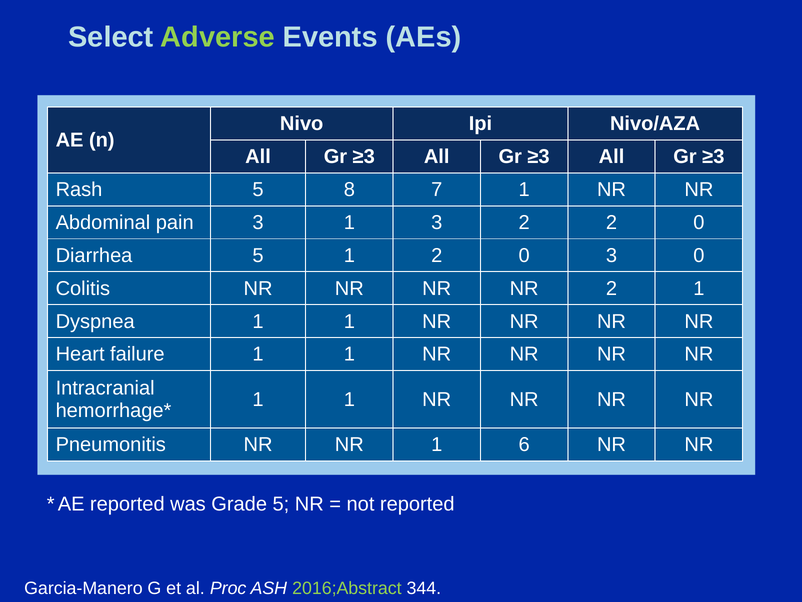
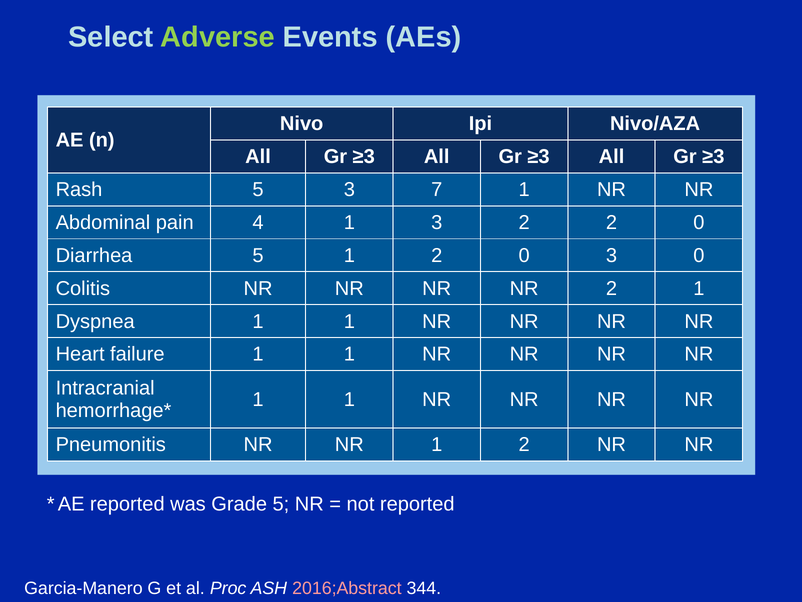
5 8: 8 -> 3
pain 3: 3 -> 4
NR 1 6: 6 -> 2
2016;Abstract colour: light green -> pink
